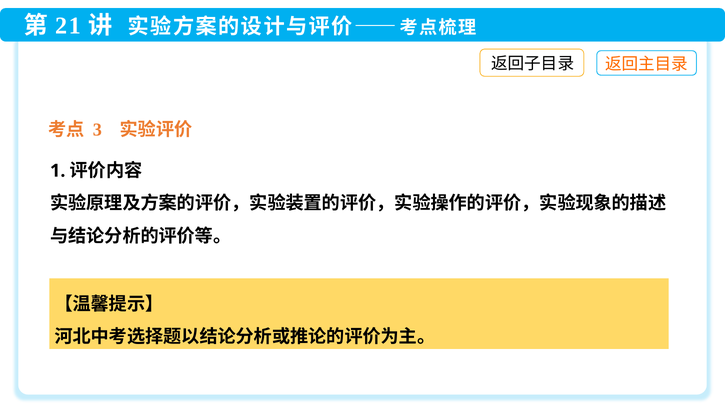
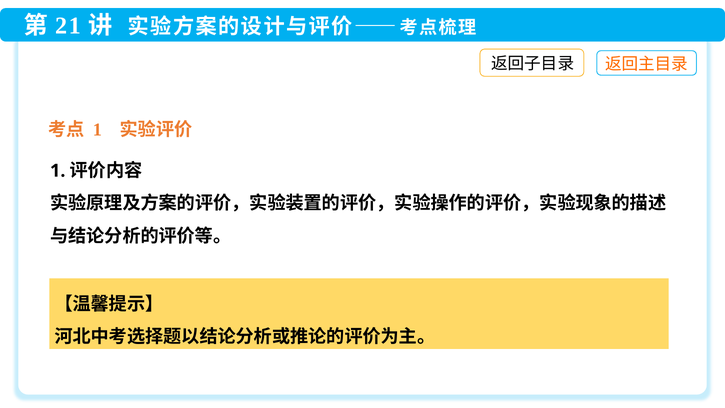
3 at (97, 129): 3 -> 1
